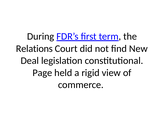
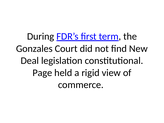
Relations: Relations -> Gonzales
